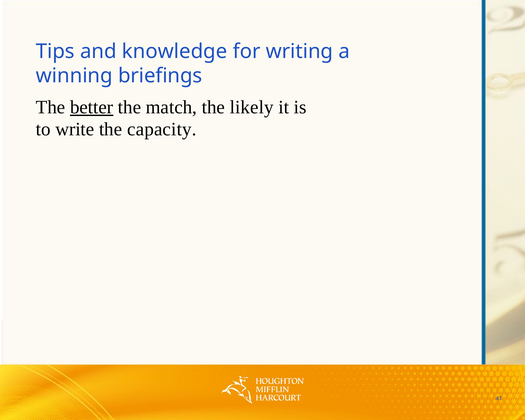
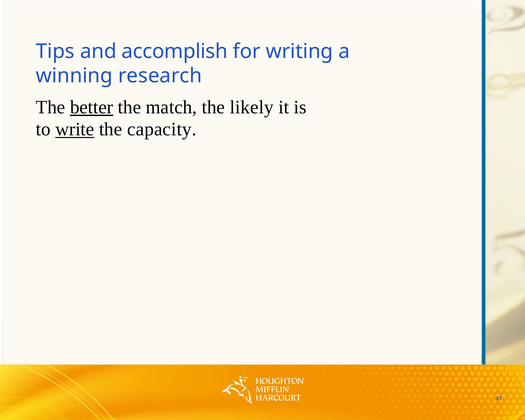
knowledge: knowledge -> accomplish
briefings: briefings -> research
write underline: none -> present
